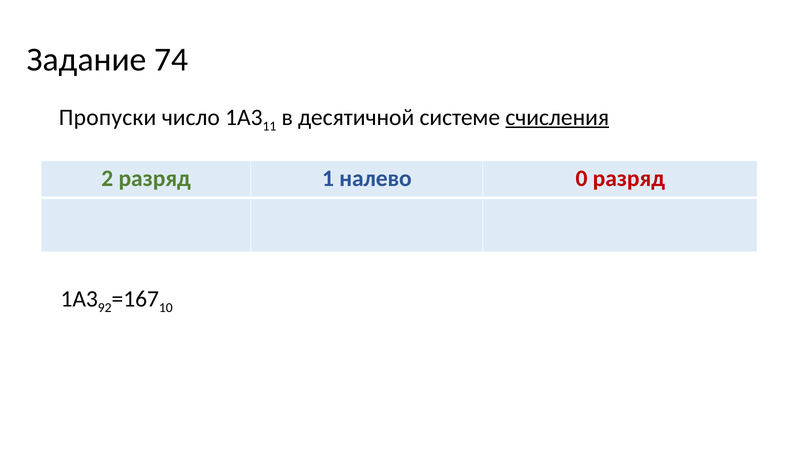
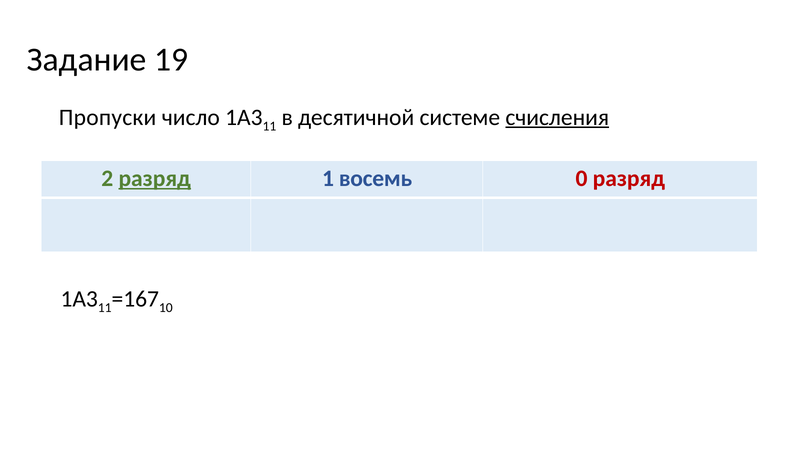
74: 74 -> 19
разряд at (155, 178) underline: none -> present
налево: налево -> восемь
92 at (105, 308): 92 -> 11
